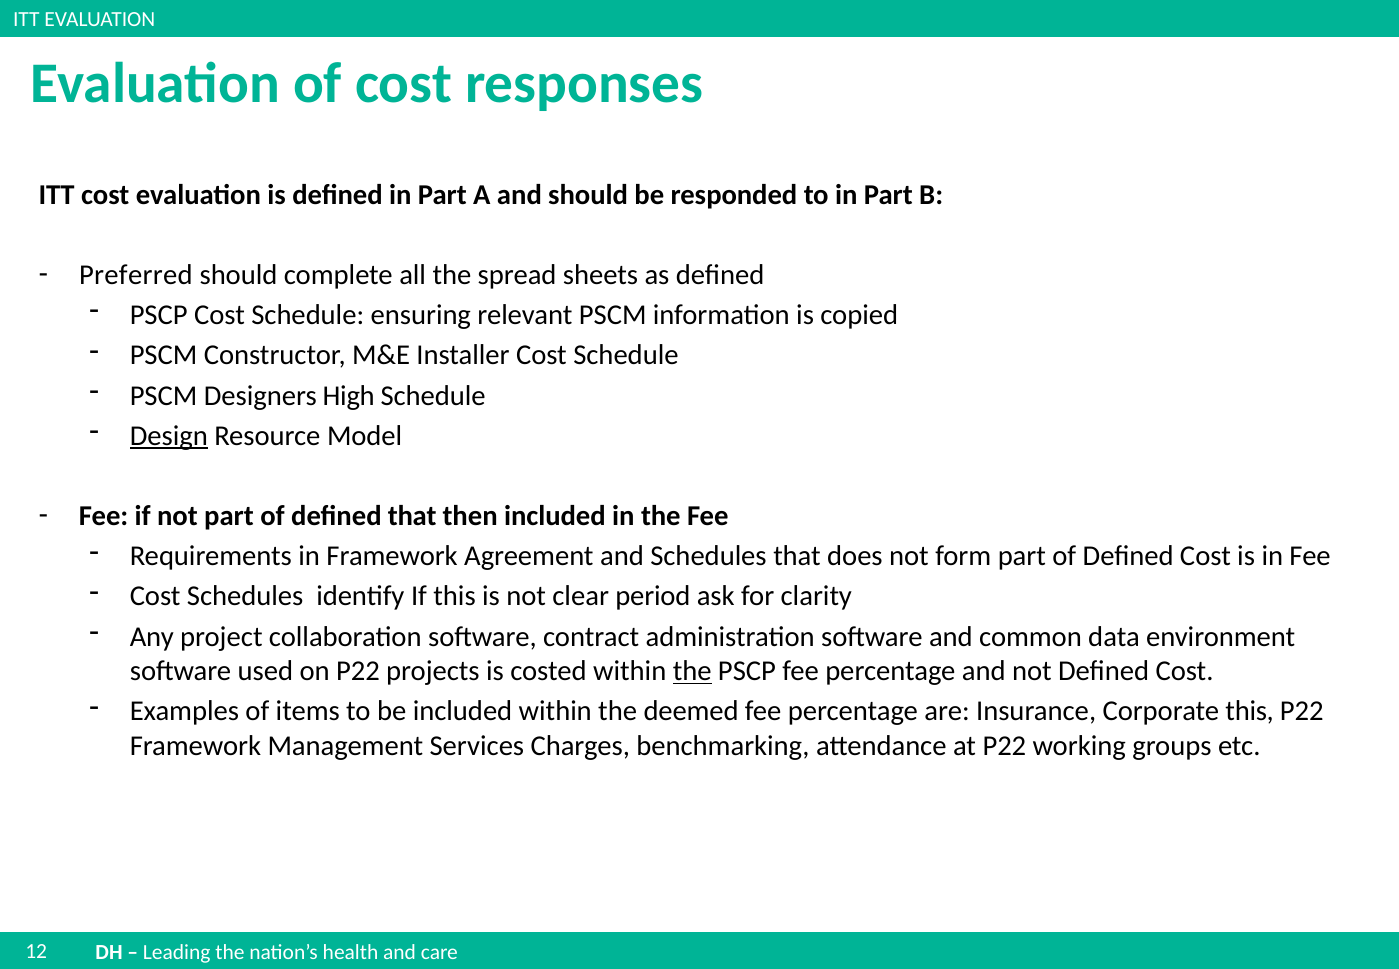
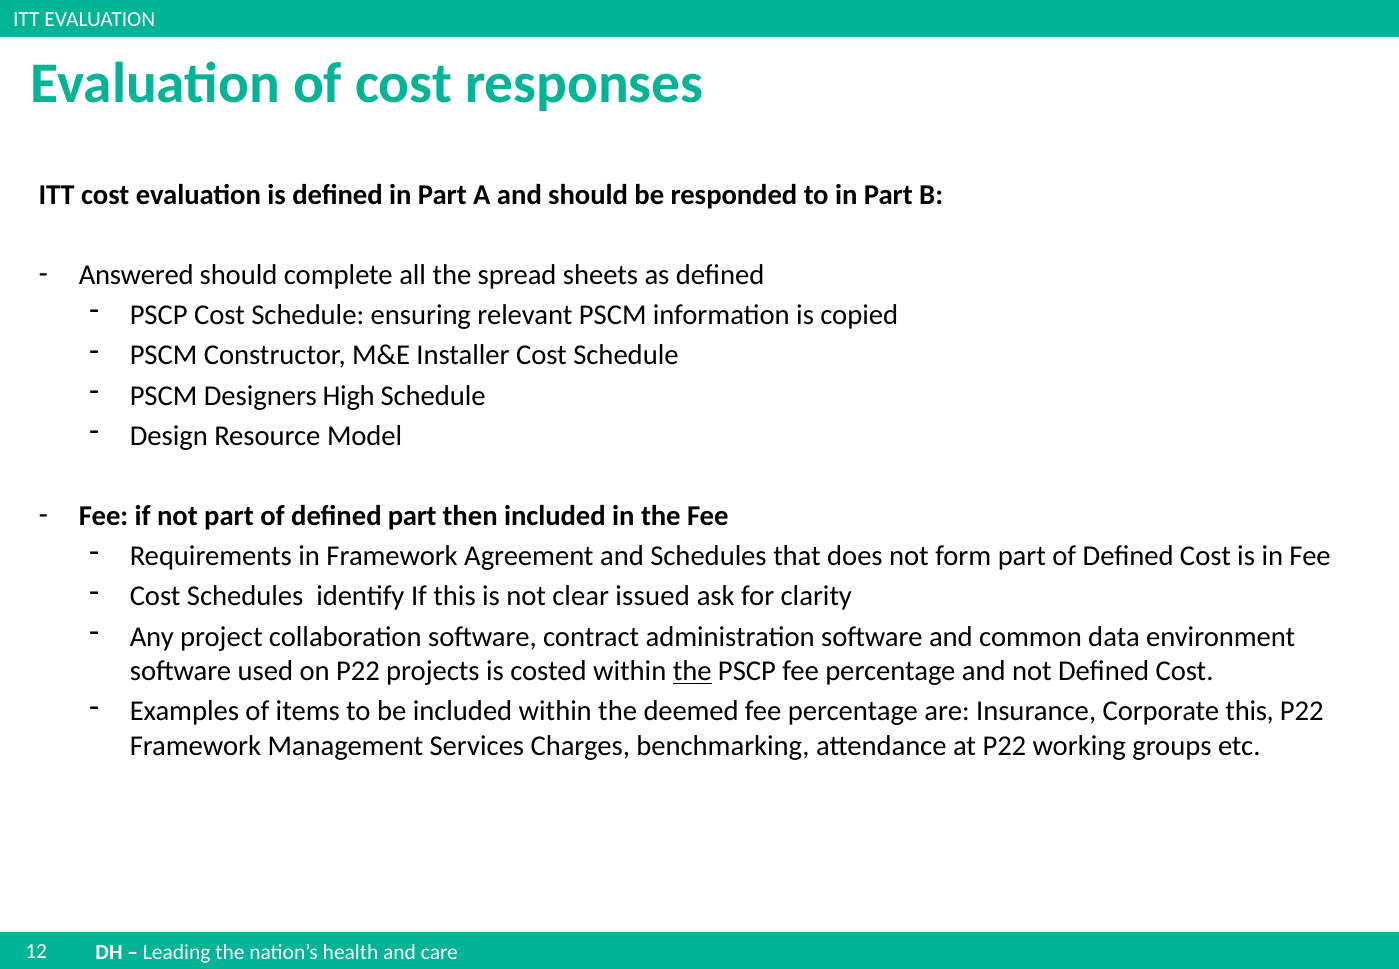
Preferred: Preferred -> Answered
Design underline: present -> none
defined that: that -> part
period: period -> issued
